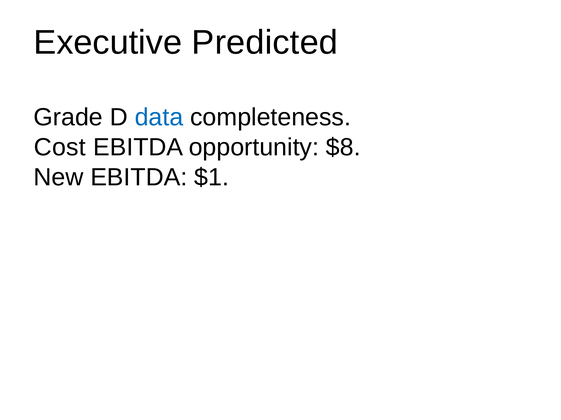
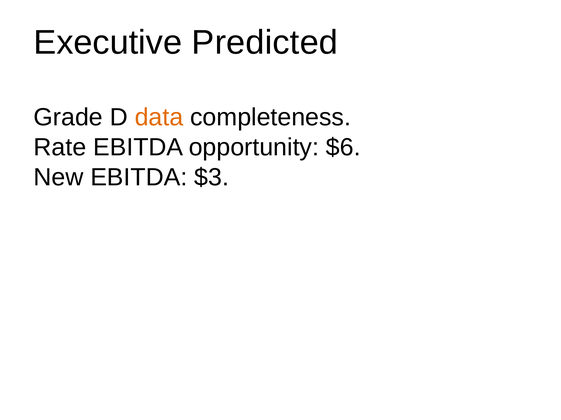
data colour: blue -> orange
Cost: Cost -> Rate
$8: $8 -> $6
$1: $1 -> $3
